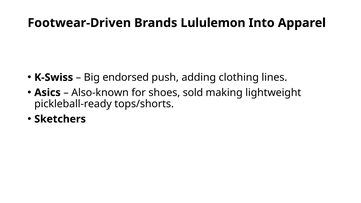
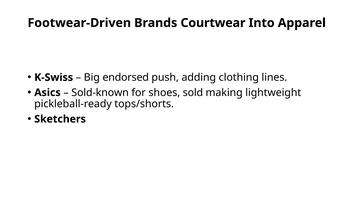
Lululemon: Lululemon -> Courtwear
Also-known: Also-known -> Sold-known
